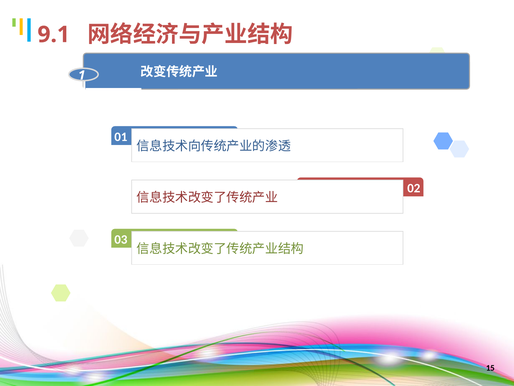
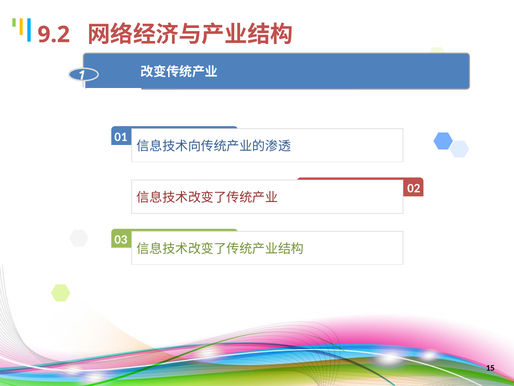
9.1: 9.1 -> 9.2
